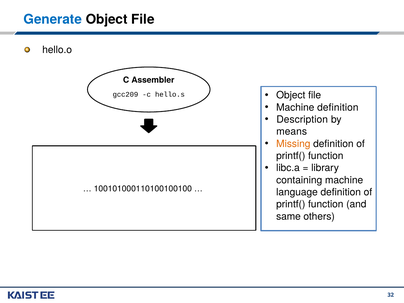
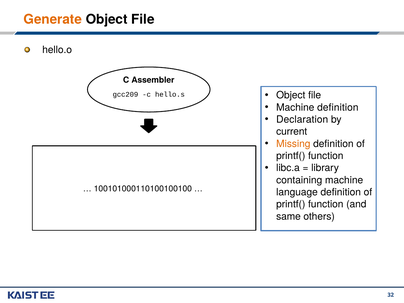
Generate colour: blue -> orange
Description: Description -> Declaration
means: means -> current
